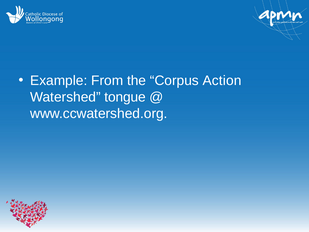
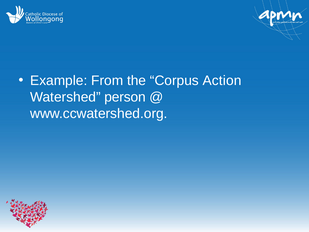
tongue: tongue -> person
